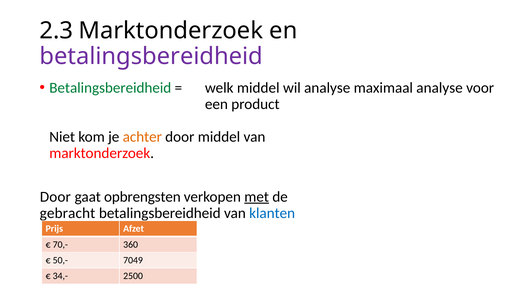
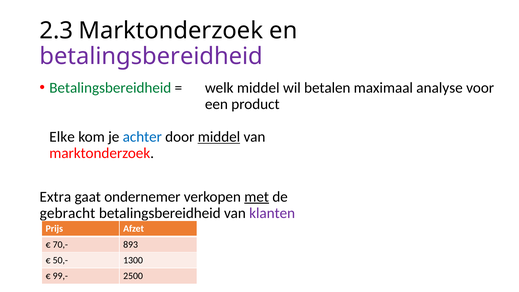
wil analyse: analyse -> betalen
Niet: Niet -> Elke
achter colour: orange -> blue
middel at (219, 137) underline: none -> present
Door at (55, 197): Door -> Extra
opbrengsten: opbrengsten -> ondernemer
klanten colour: blue -> purple
360: 360 -> 893
7049: 7049 -> 1300
34,-: 34,- -> 99,-
